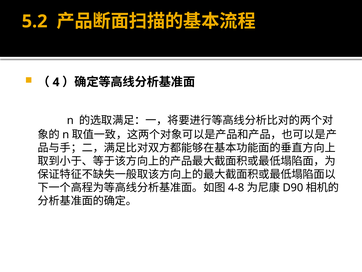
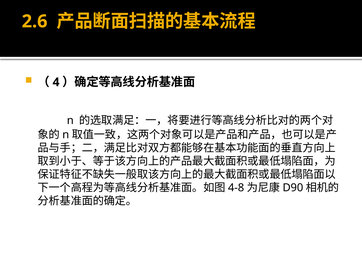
5.2: 5.2 -> 2.6
